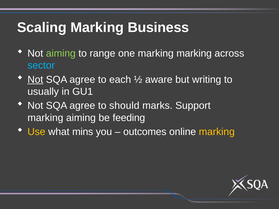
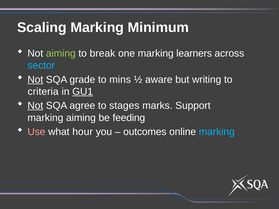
Business: Business -> Minimum
range: range -> break
marking marking: marking -> learners
agree at (82, 80): agree -> grade
each: each -> mins
usually: usually -> criteria
GU1 underline: none -> present
Not at (35, 106) underline: none -> present
should: should -> stages
Use colour: yellow -> pink
mins: mins -> hour
marking at (217, 132) colour: yellow -> light blue
